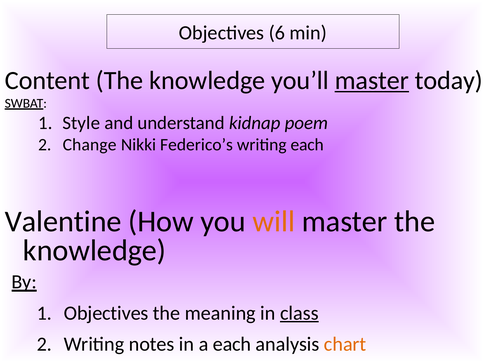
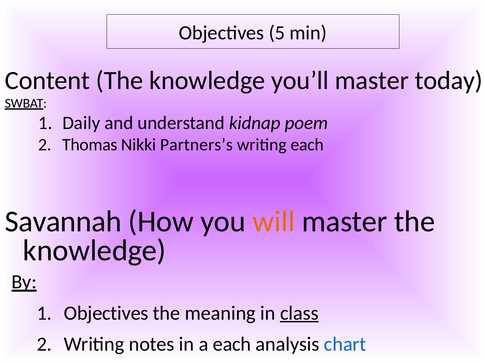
6: 6 -> 5
master at (372, 80) underline: present -> none
Style: Style -> Daily
Change: Change -> Thomas
Federico’s: Federico’s -> Partners’s
Valentine: Valentine -> Savannah
chart colour: orange -> blue
